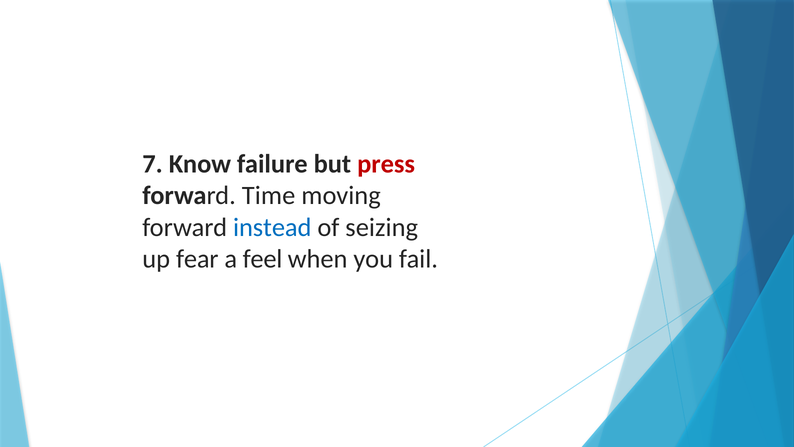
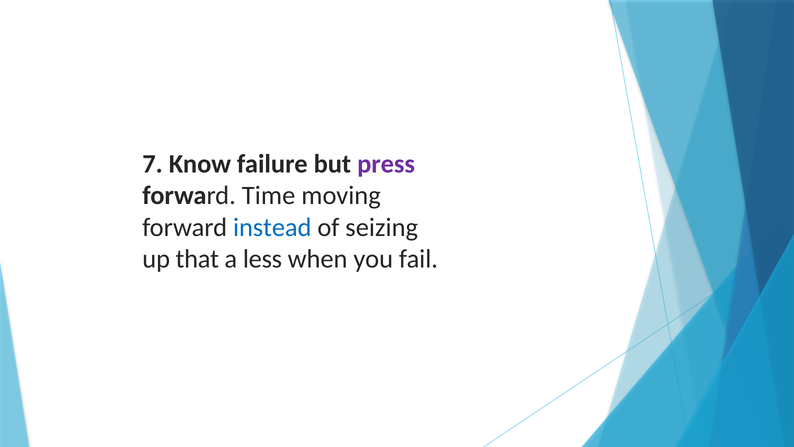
press colour: red -> purple
fear: fear -> that
feel: feel -> less
